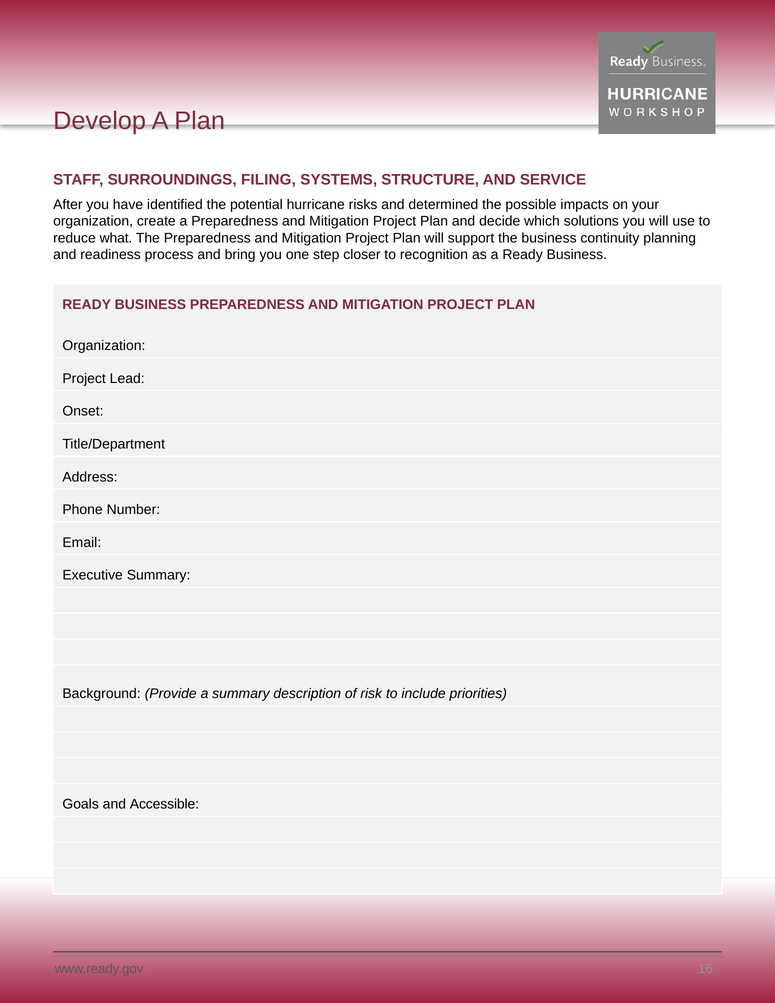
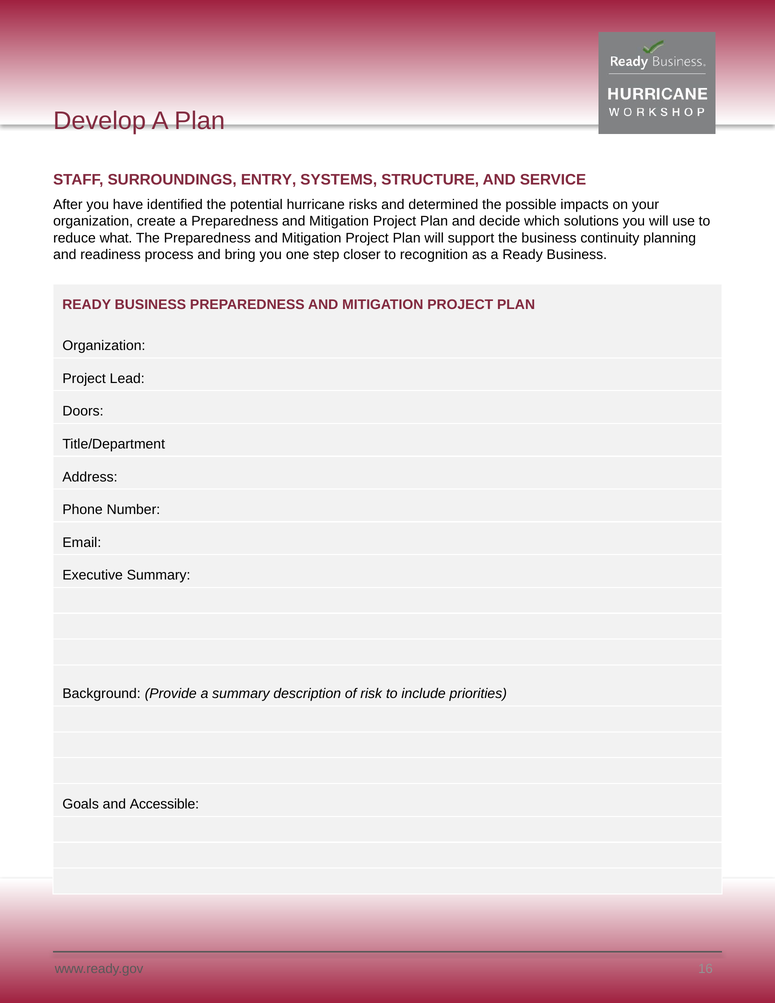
FILING: FILING -> ENTRY
Onset: Onset -> Doors
